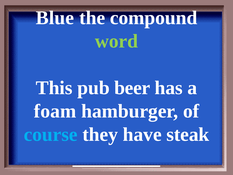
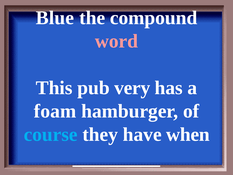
word colour: light green -> pink
beer: beer -> very
steak: steak -> when
